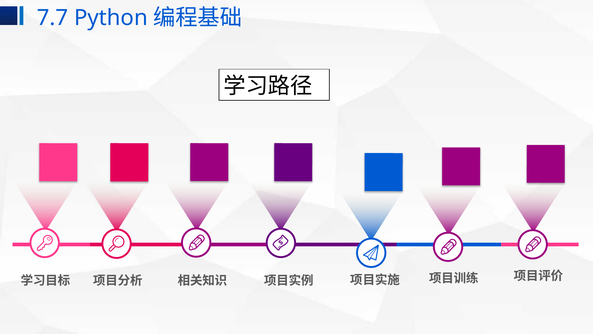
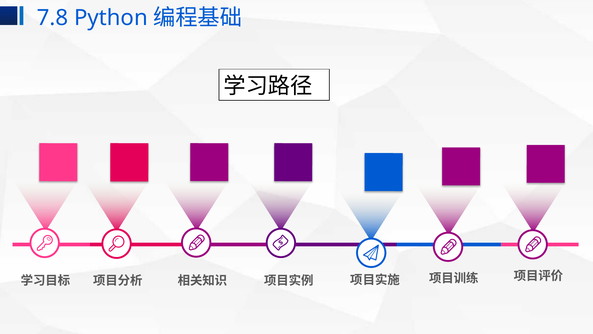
7.7: 7.7 -> 7.8
